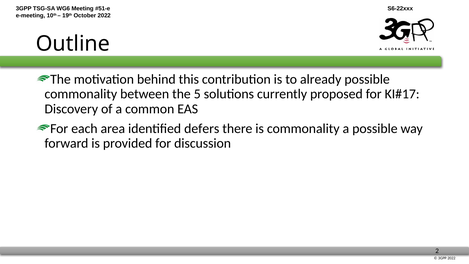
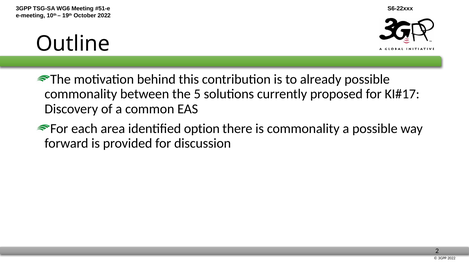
defers: defers -> option
